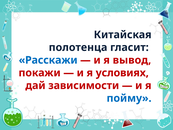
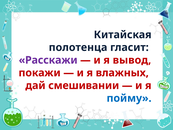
Расскажи colour: blue -> purple
условиях: условиях -> влажных
зависимости: зависимости -> смешивании
